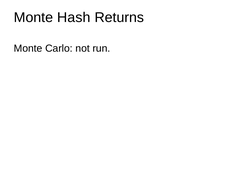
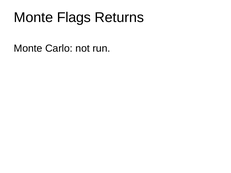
Hash: Hash -> Flags
